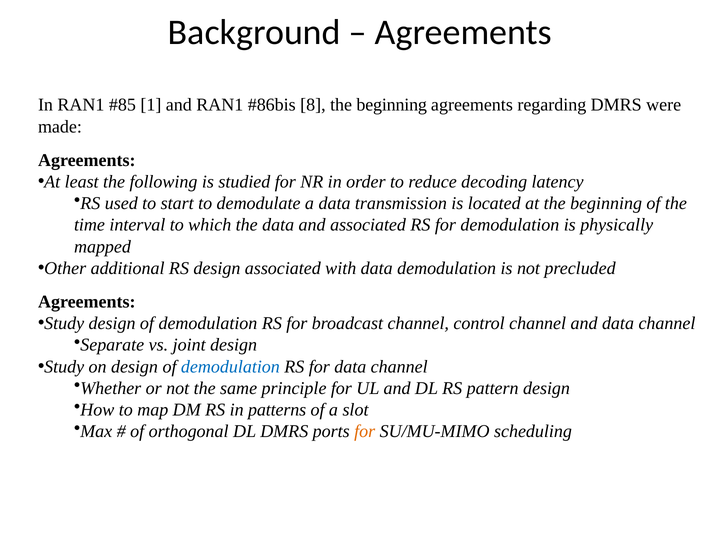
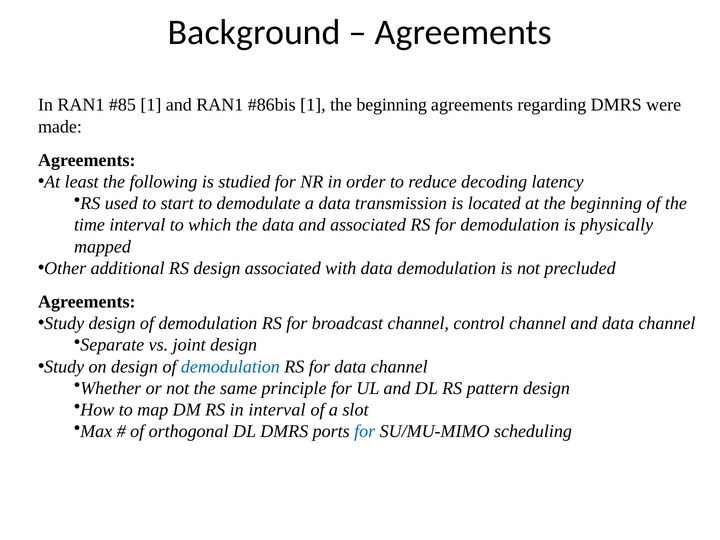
8 at (313, 105): 8 -> 1
in patterns: patterns -> interval
for at (365, 431) colour: orange -> blue
